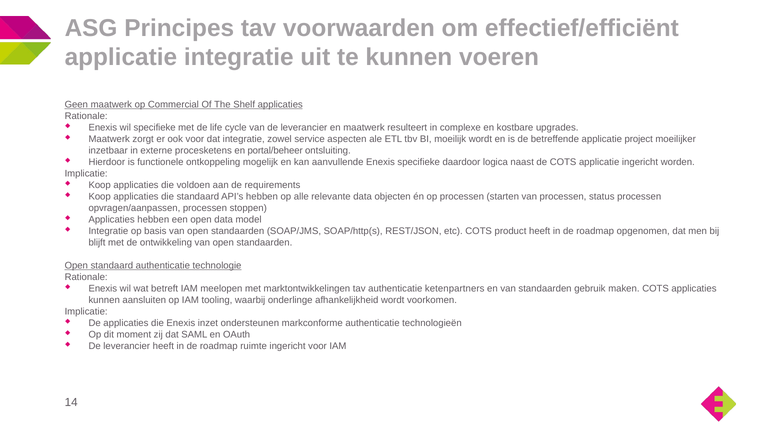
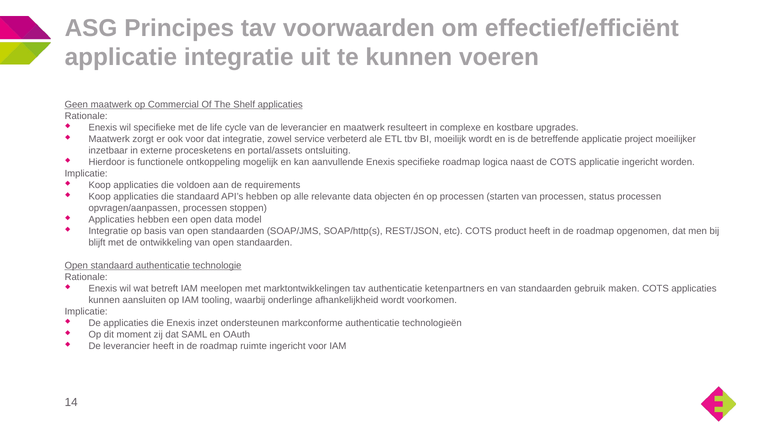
aspecten: aspecten -> verbeterd
portal/beheer: portal/beheer -> portal/assets
specifieke daardoor: daardoor -> roadmap
